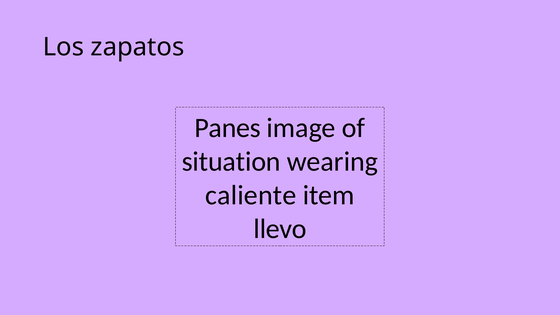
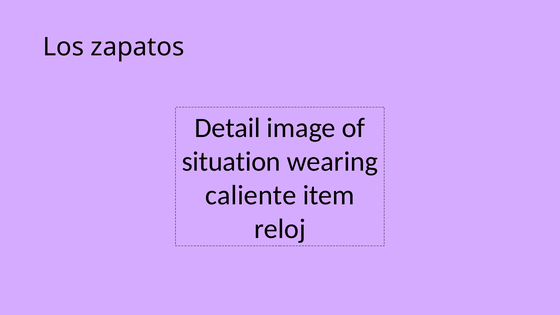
Panes: Panes -> Detail
llevo: llevo -> reloj
